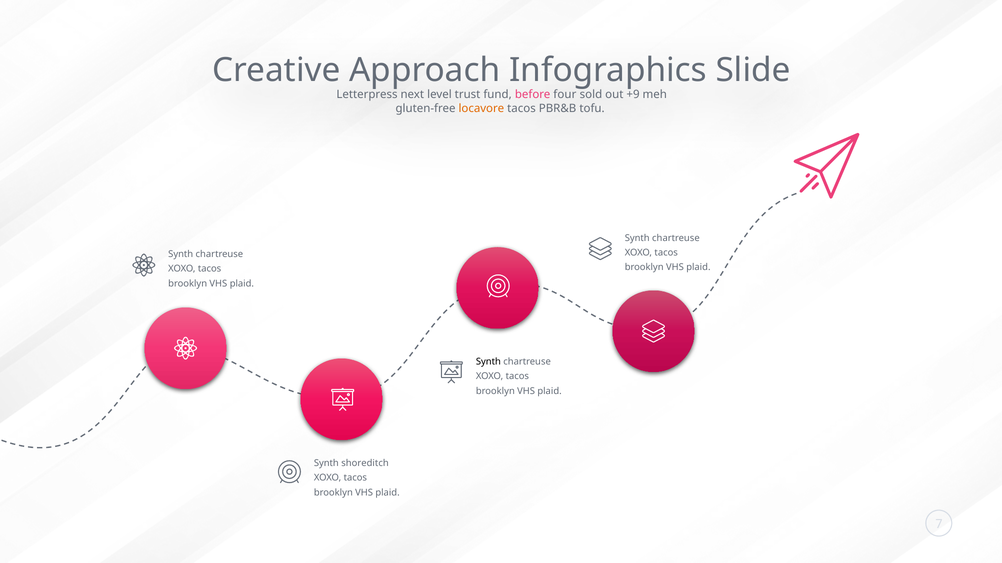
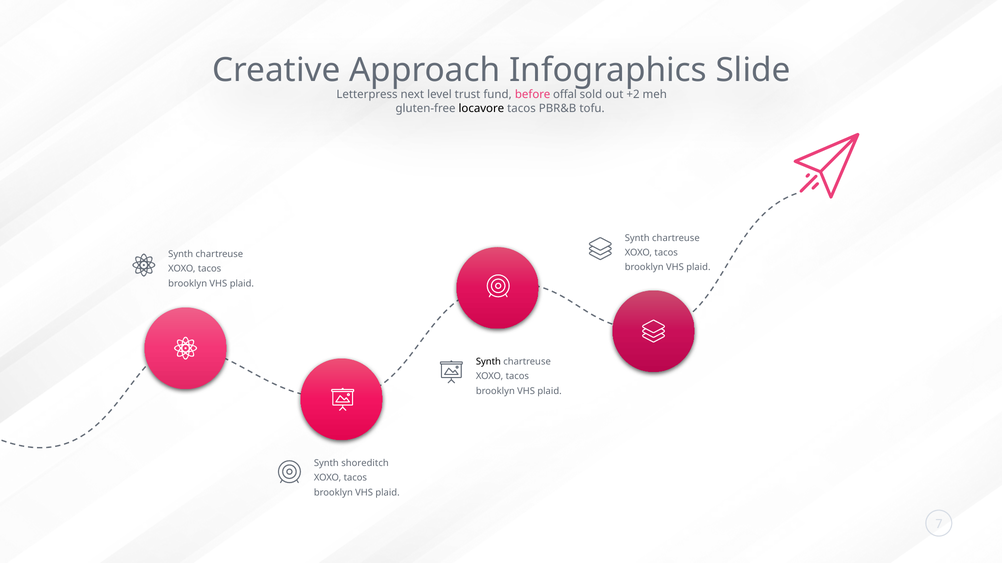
four: four -> offal
+9: +9 -> +2
locavore colour: orange -> black
